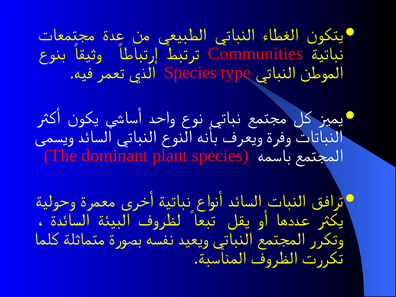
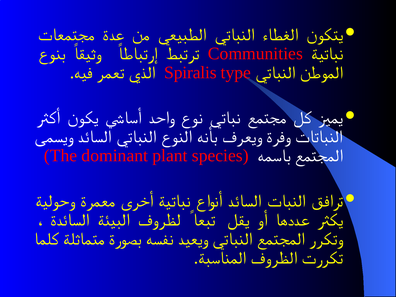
Species at (190, 73): Species -> Spiralis
